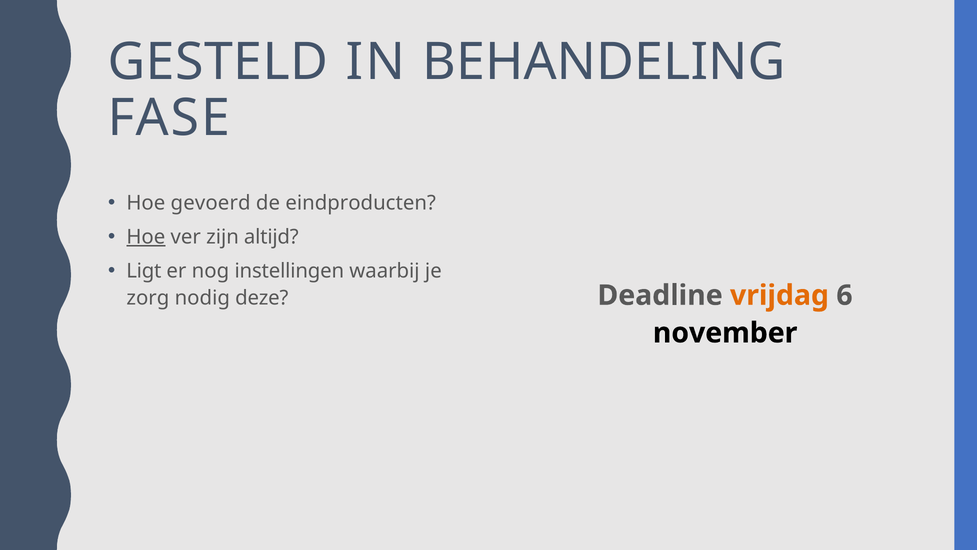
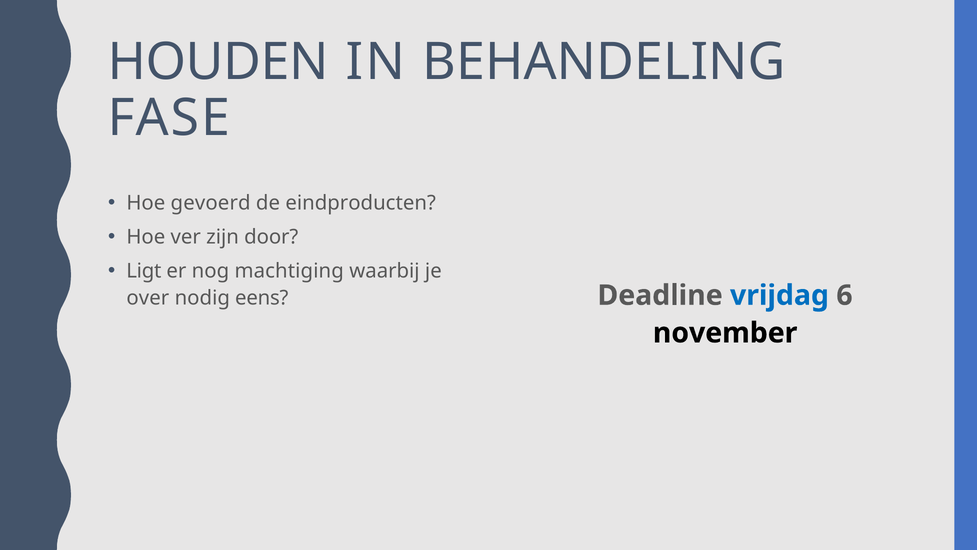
GESTELD: GESTELD -> HOUDEN
Hoe at (146, 237) underline: present -> none
altijd: altijd -> door
instellingen: instellingen -> machtiging
zorg: zorg -> over
deze: deze -> eens
vrijdag colour: orange -> blue
